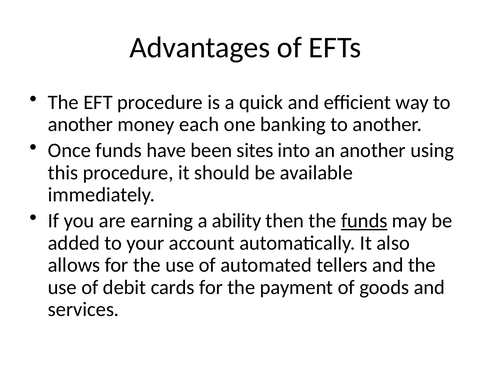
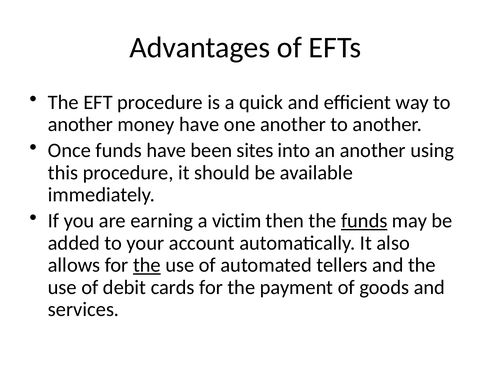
money each: each -> have
one banking: banking -> another
ability: ability -> victim
the at (147, 265) underline: none -> present
